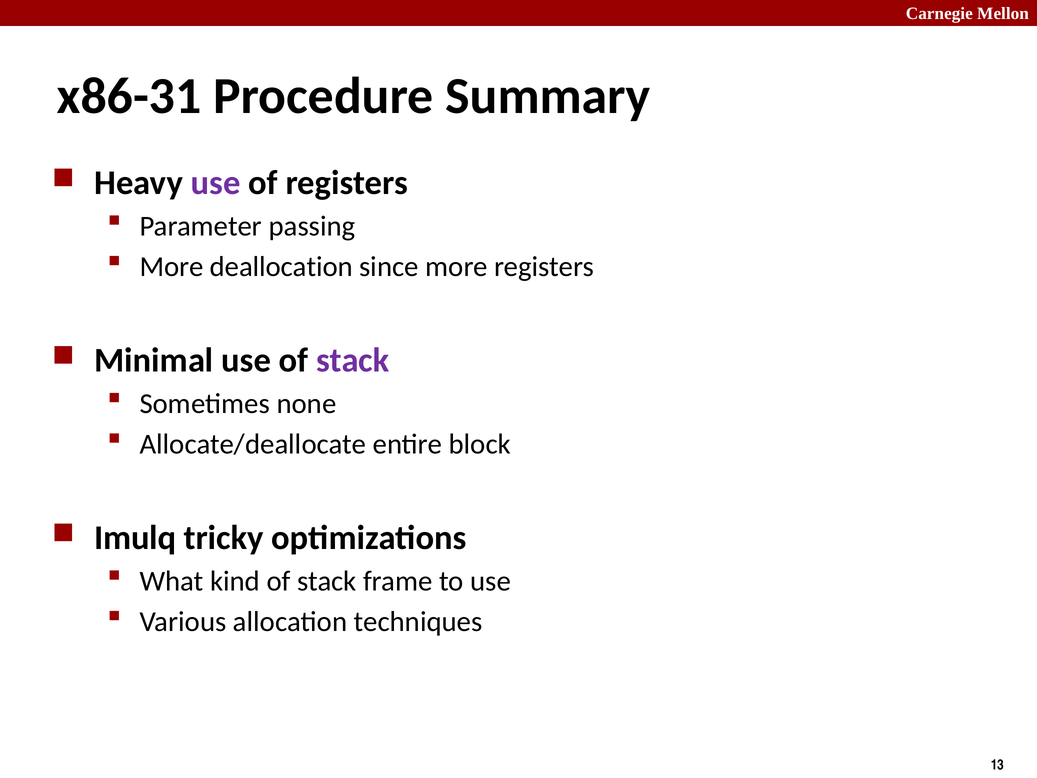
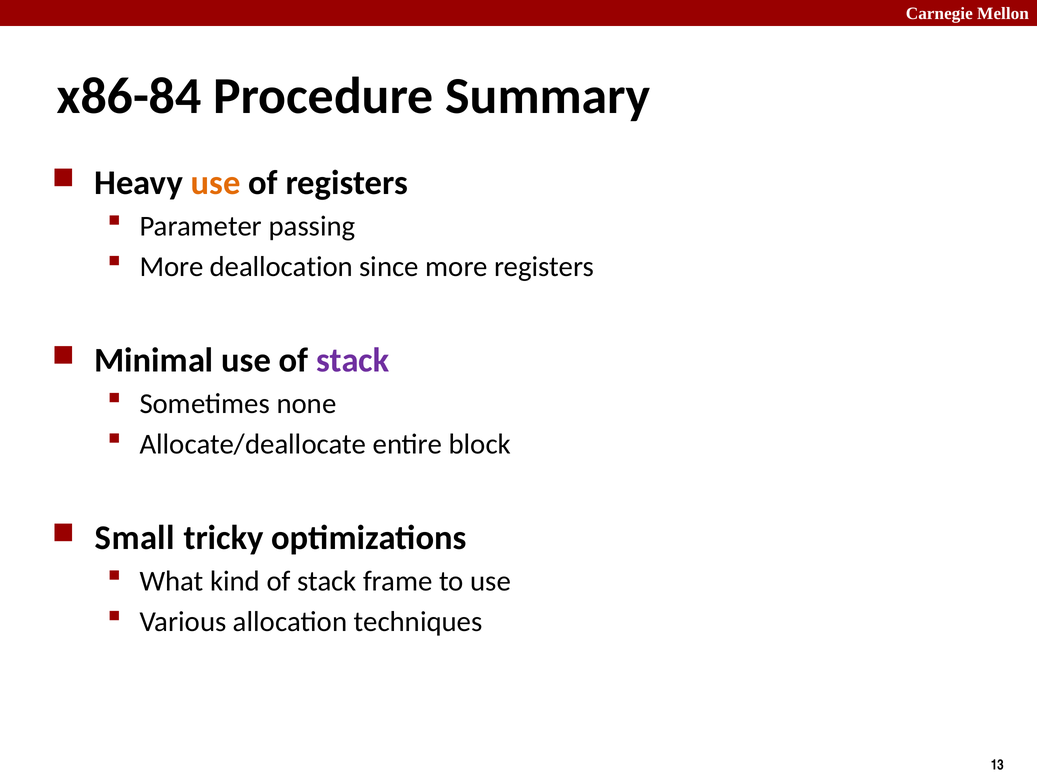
x86-31: x86-31 -> x86-84
use at (216, 183) colour: purple -> orange
Imulq: Imulq -> Small
